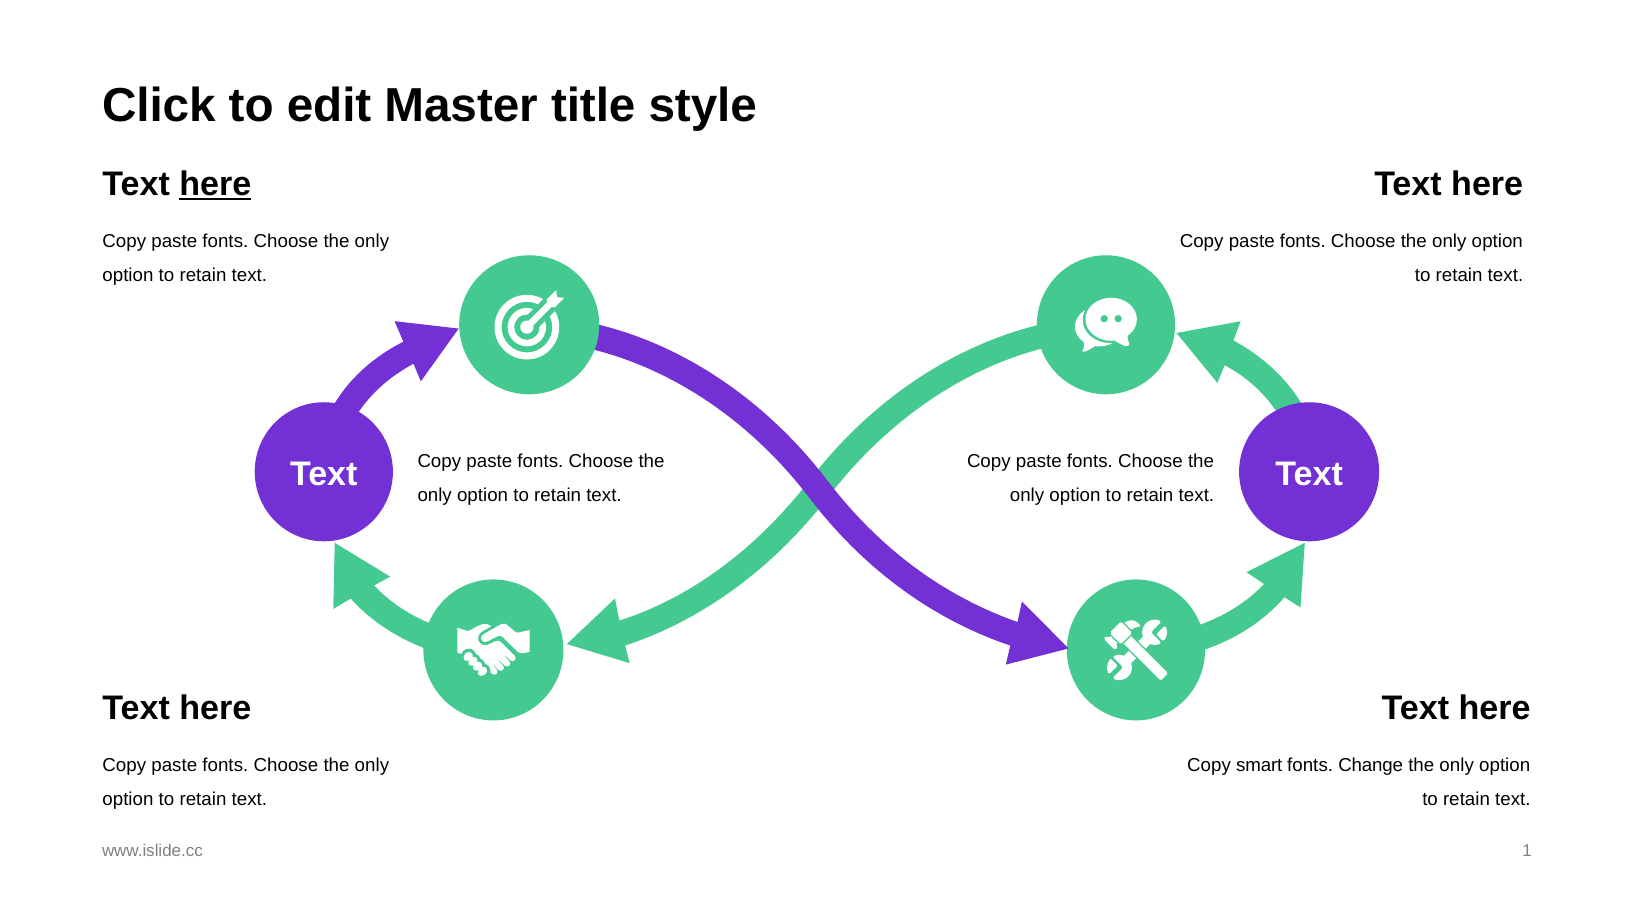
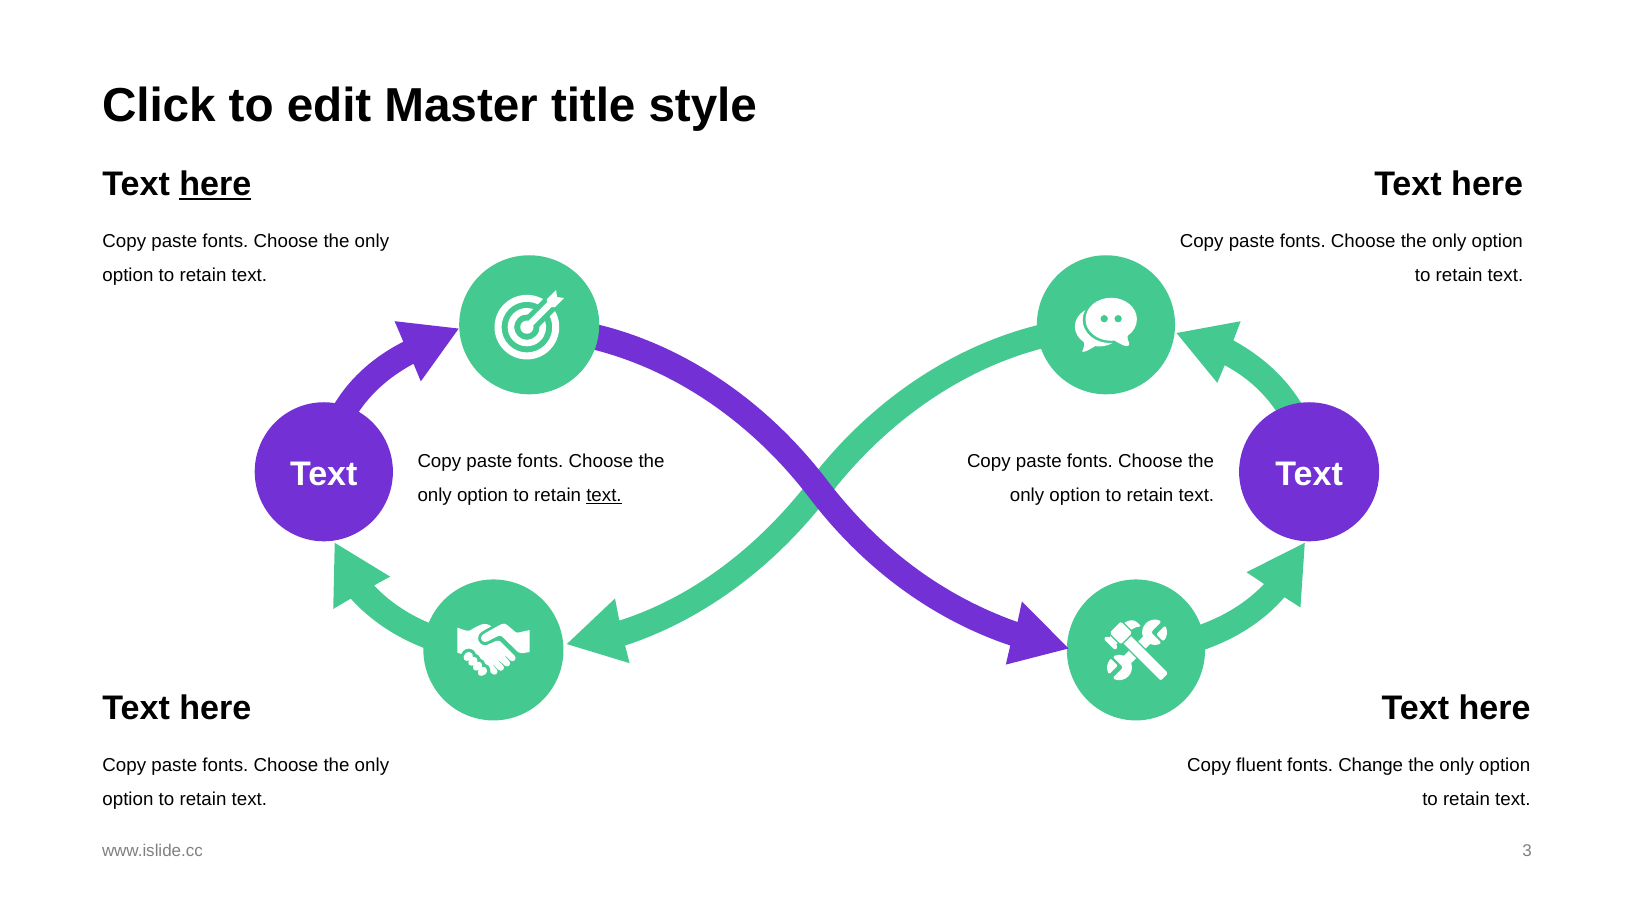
text at (604, 496) underline: none -> present
smart: smart -> fluent
1: 1 -> 3
